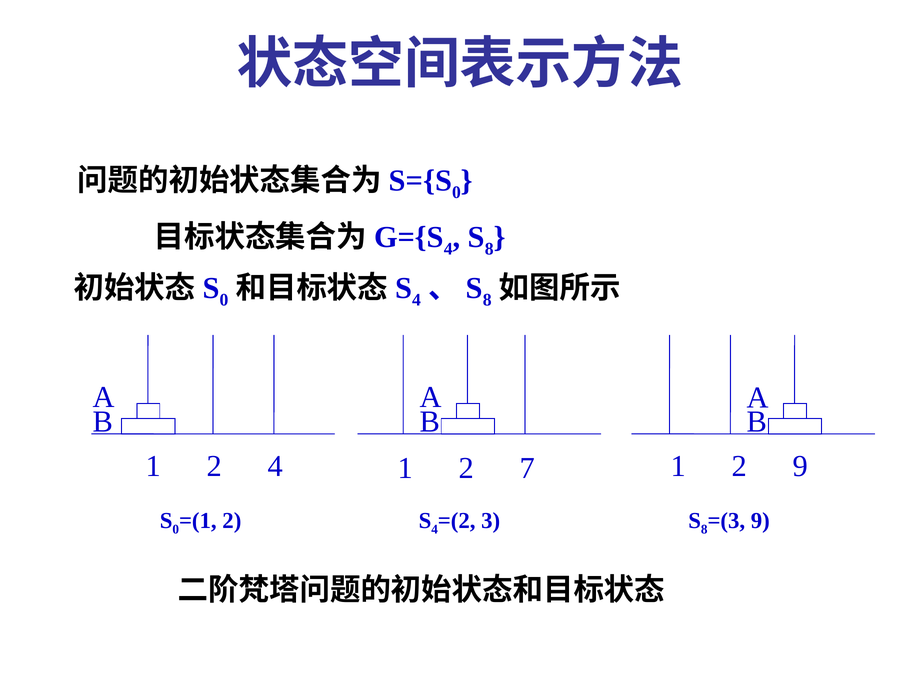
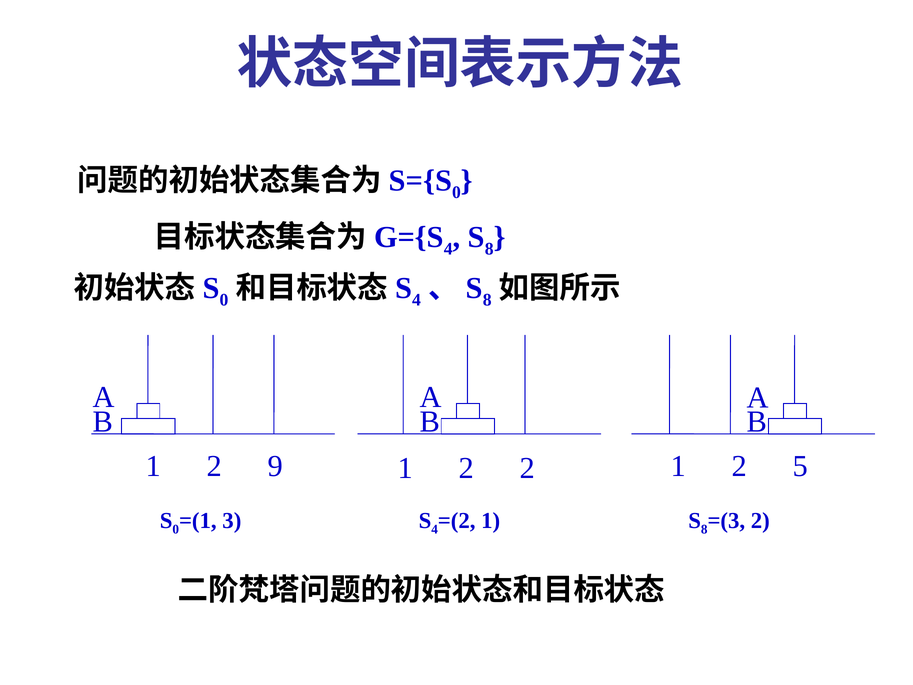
2 4: 4 -> 9
2 7: 7 -> 2
2 9: 9 -> 5
2 at (232, 520): 2 -> 3
3 at (491, 520): 3 -> 1
9 at (760, 520): 9 -> 2
